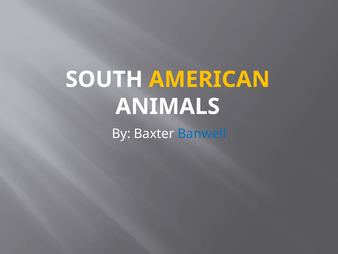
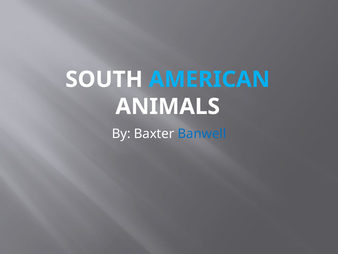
AMERICAN colour: yellow -> light blue
